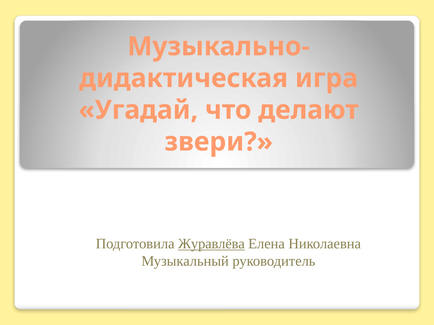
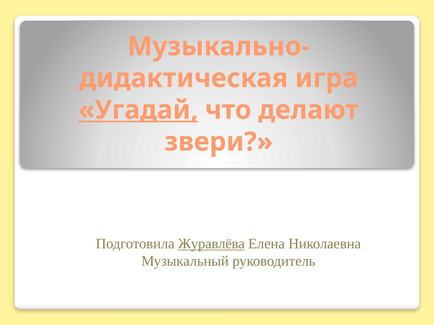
Угадай underline: none -> present
